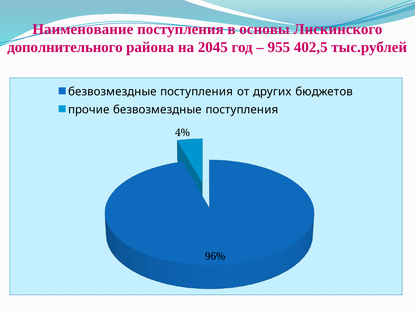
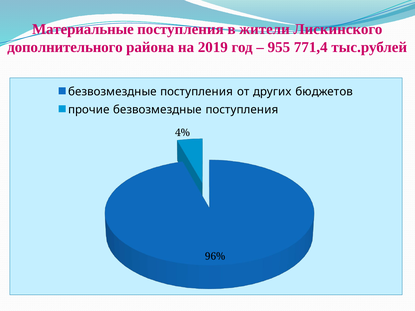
Наименование: Наименование -> Материальные
основы: основы -> жители
2045: 2045 -> 2019
402,5: 402,5 -> 771,4
